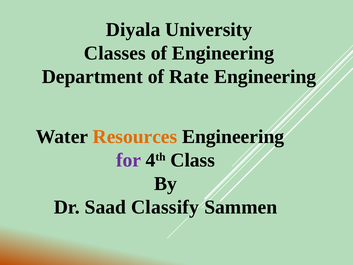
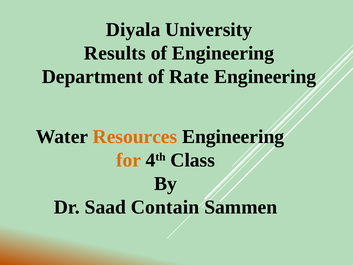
Classes: Classes -> Results
for colour: purple -> orange
Classify: Classify -> Contain
